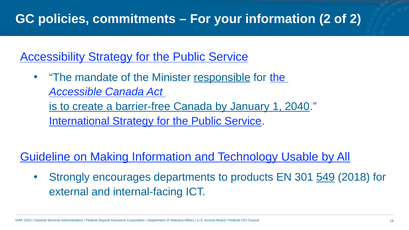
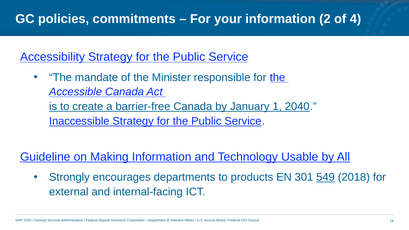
of 2: 2 -> 4
responsible underline: present -> none
International: International -> Inaccessible
